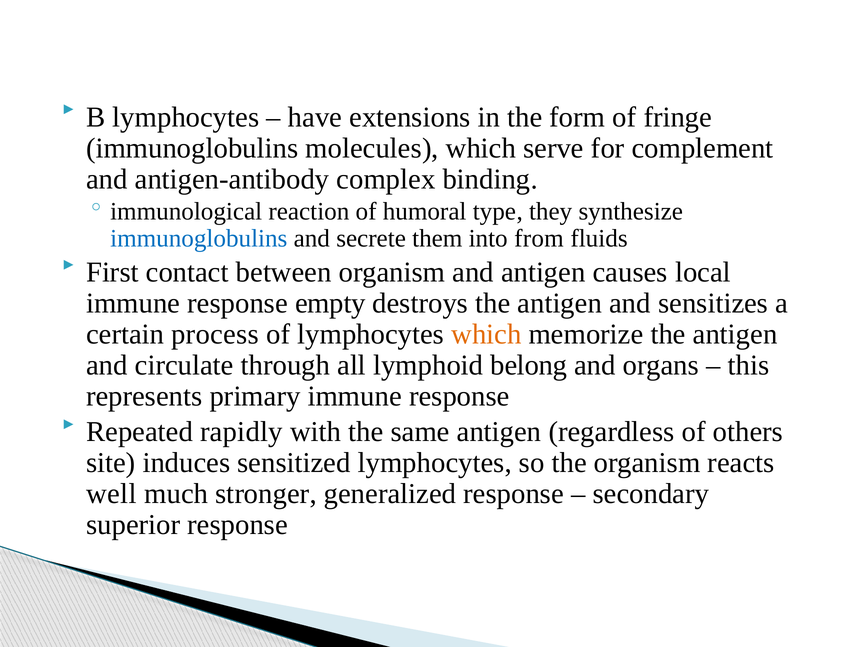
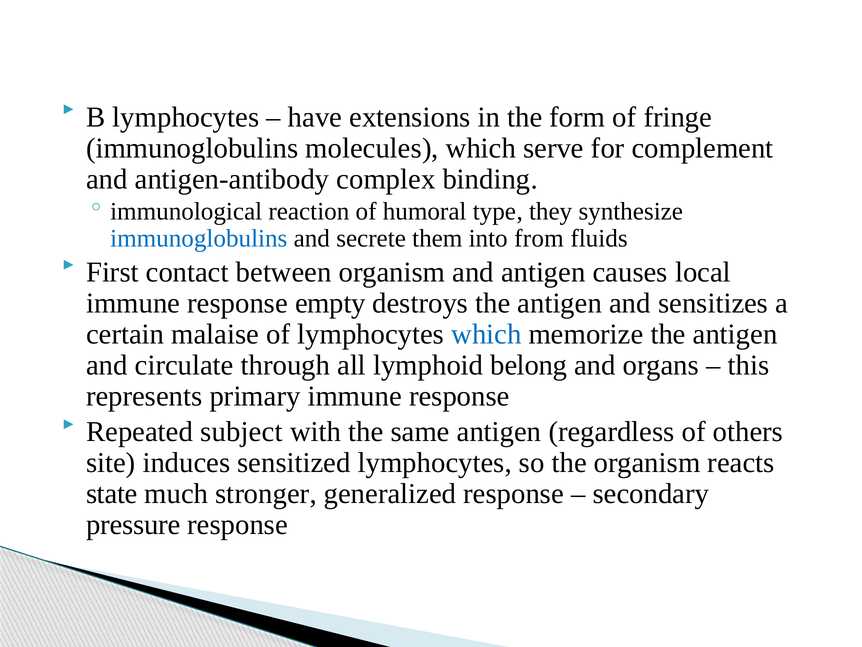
process: process -> malaise
which at (486, 334) colour: orange -> blue
rapidly: rapidly -> subject
well: well -> state
superior: superior -> pressure
